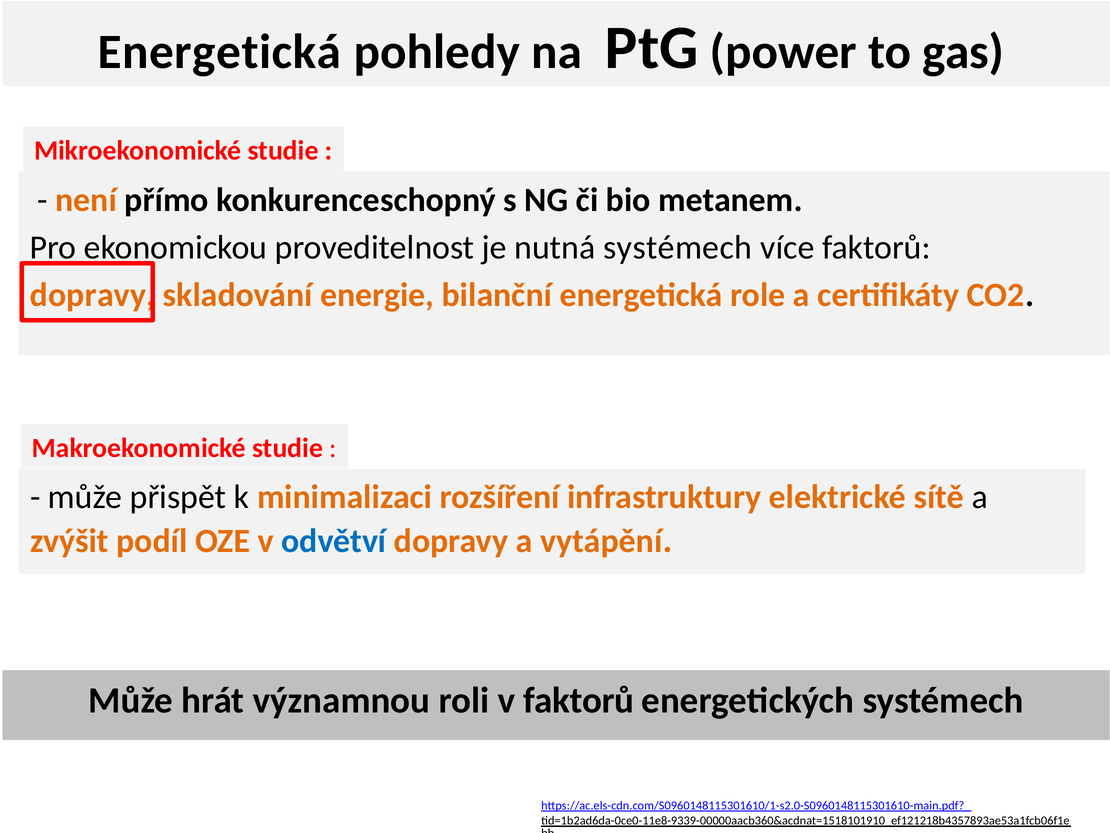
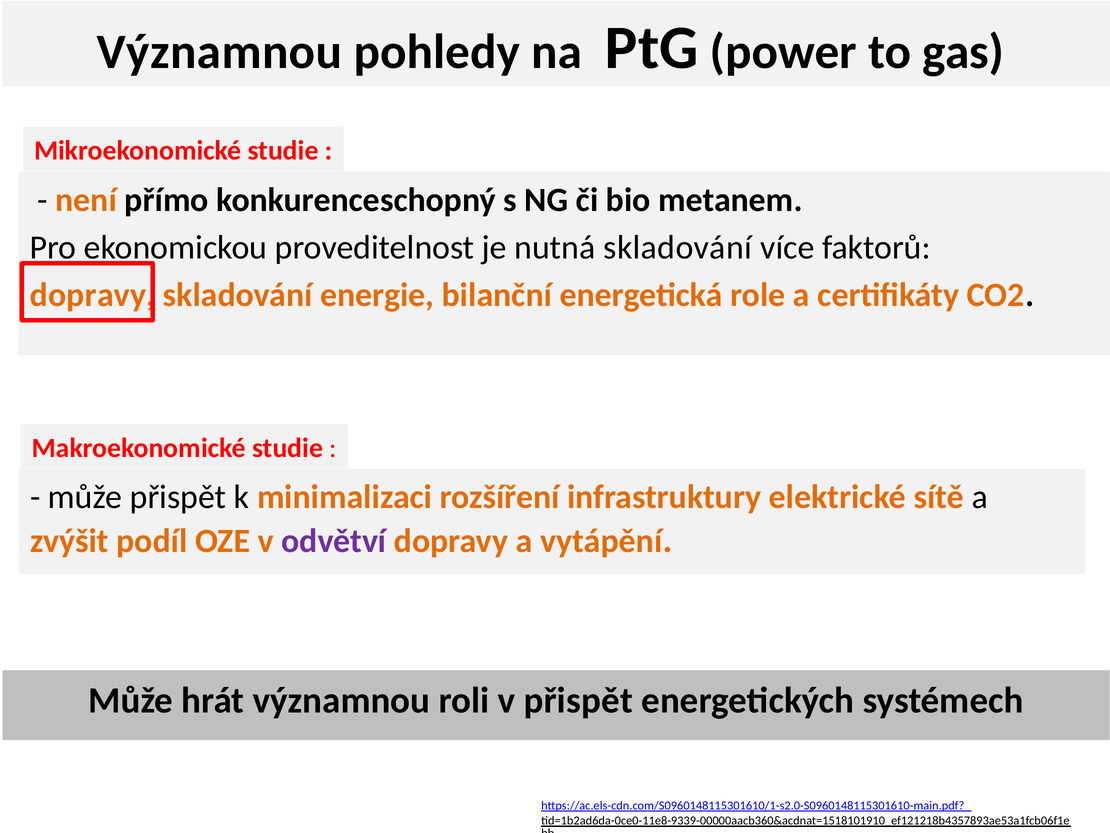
Energetická at (219, 52): Energetická -> Významnou
nutná systémech: systémech -> skladování
odvětví colour: blue -> purple
v faktorů: faktorů -> přispět
